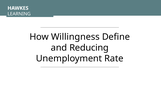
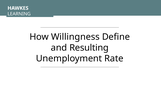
Reducing: Reducing -> Resulting
